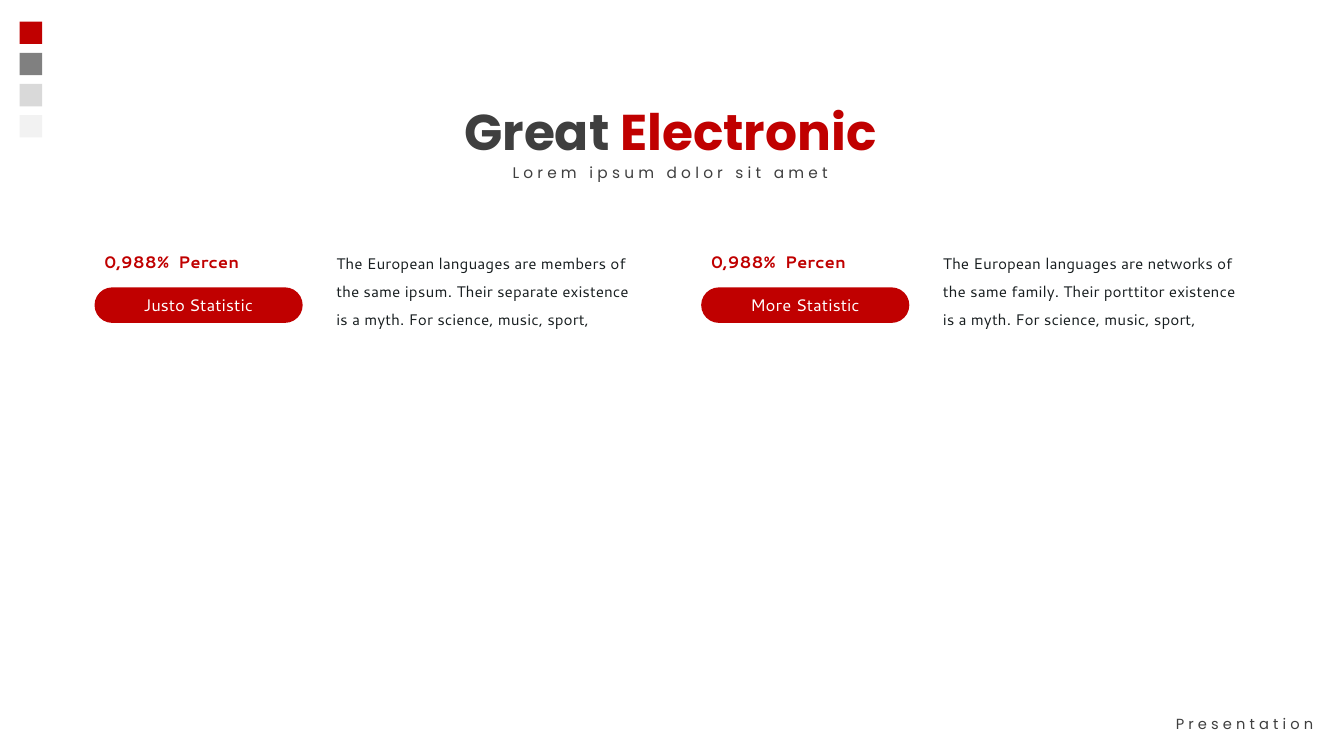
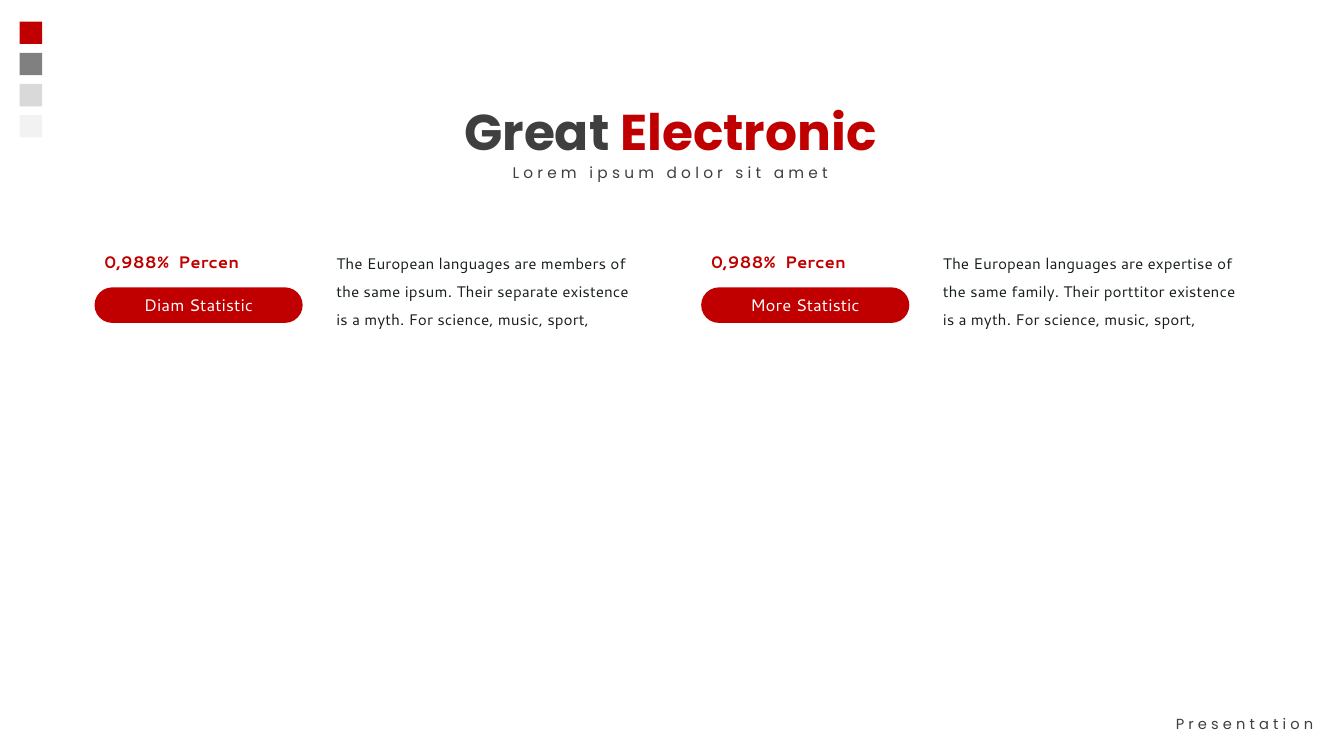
networks: networks -> expertise
Justo: Justo -> Diam
